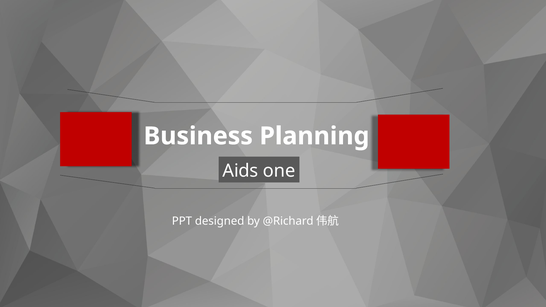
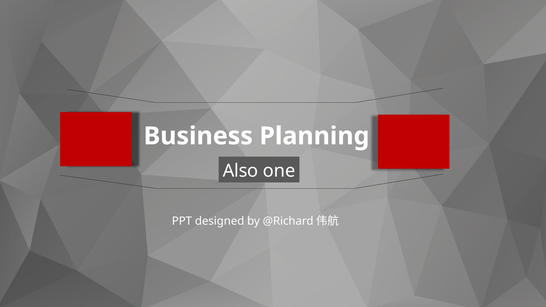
Aids: Aids -> Also
